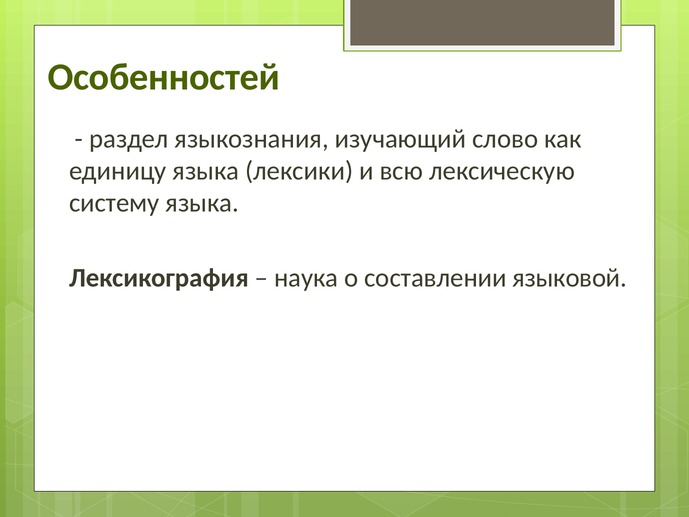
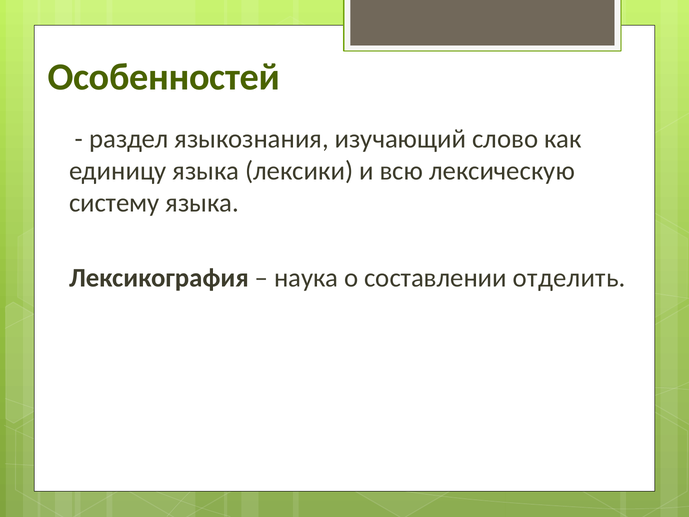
языковой: языковой -> отделить
